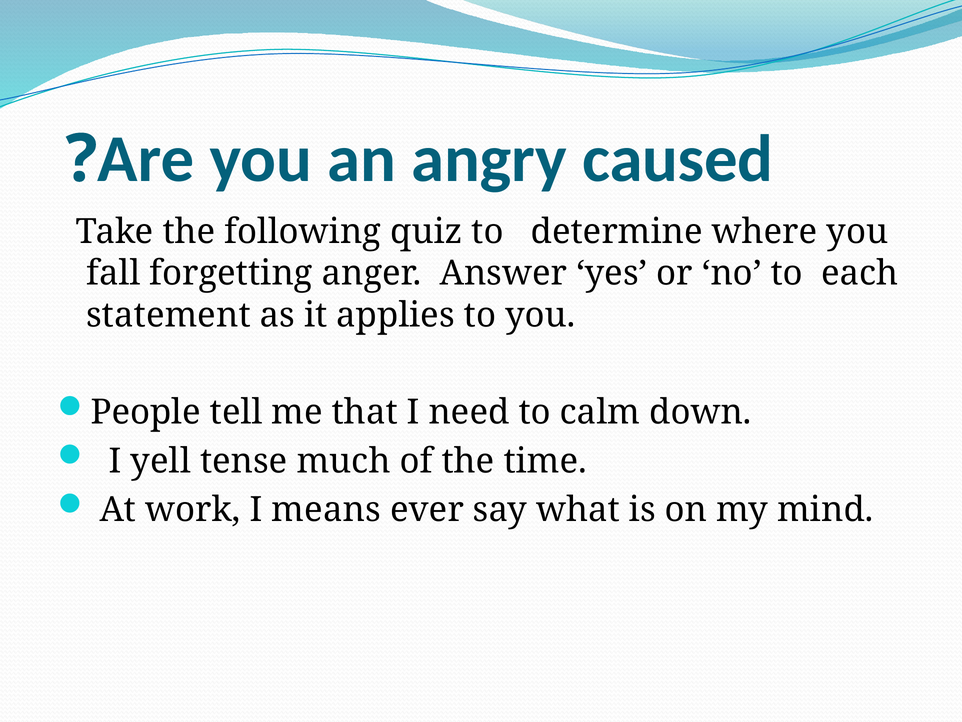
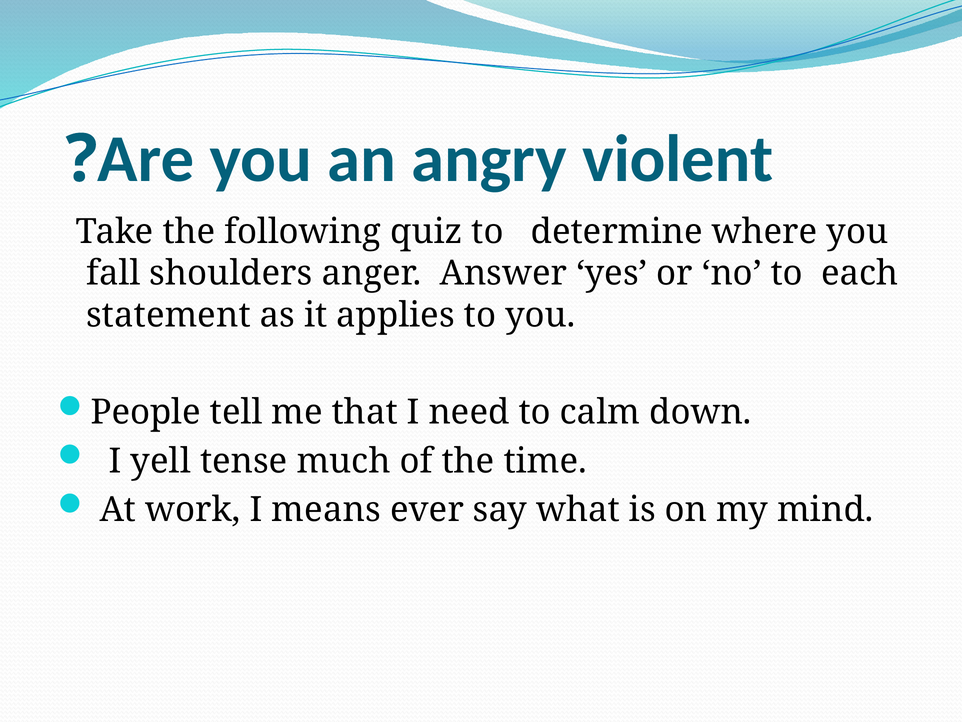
caused: caused -> violent
forgetting: forgetting -> shoulders
